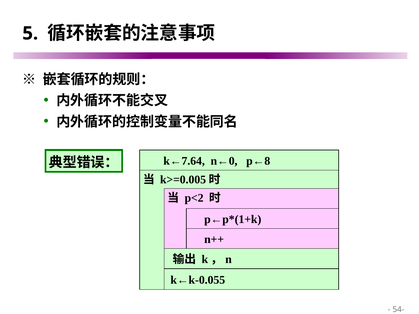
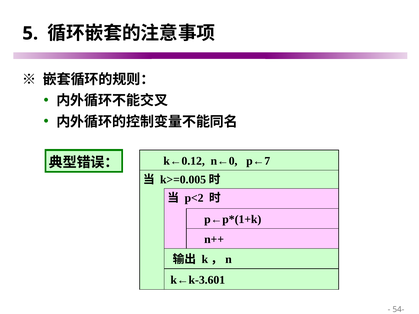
k←7.64: k←7.64 -> k←0.12
p←8: p←8 -> p←7
k←k-0.055: k←k-0.055 -> k←k-3.601
